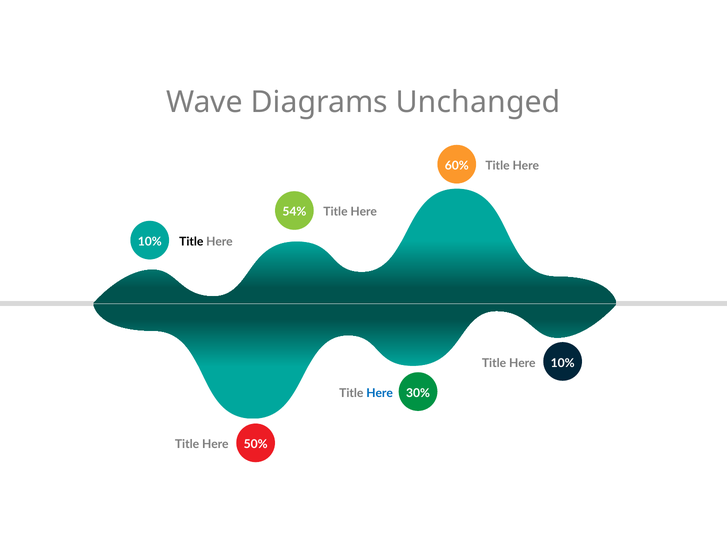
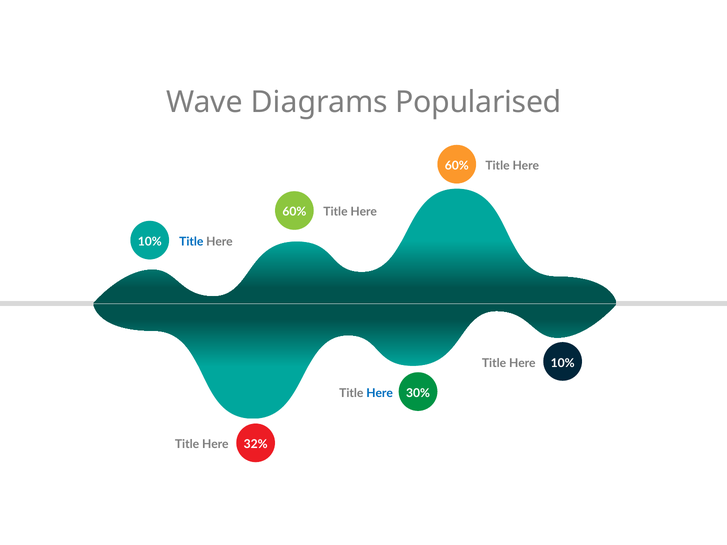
Unchanged: Unchanged -> Popularised
54% at (294, 212): 54% -> 60%
Title at (191, 242) colour: black -> blue
50%: 50% -> 32%
